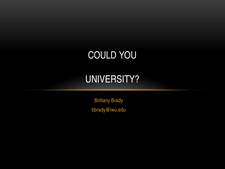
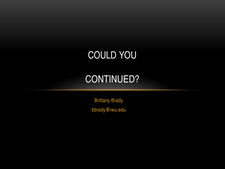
UNIVERSITY: UNIVERSITY -> CONTINUED
